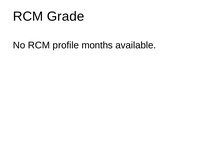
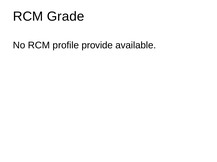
months: months -> provide
